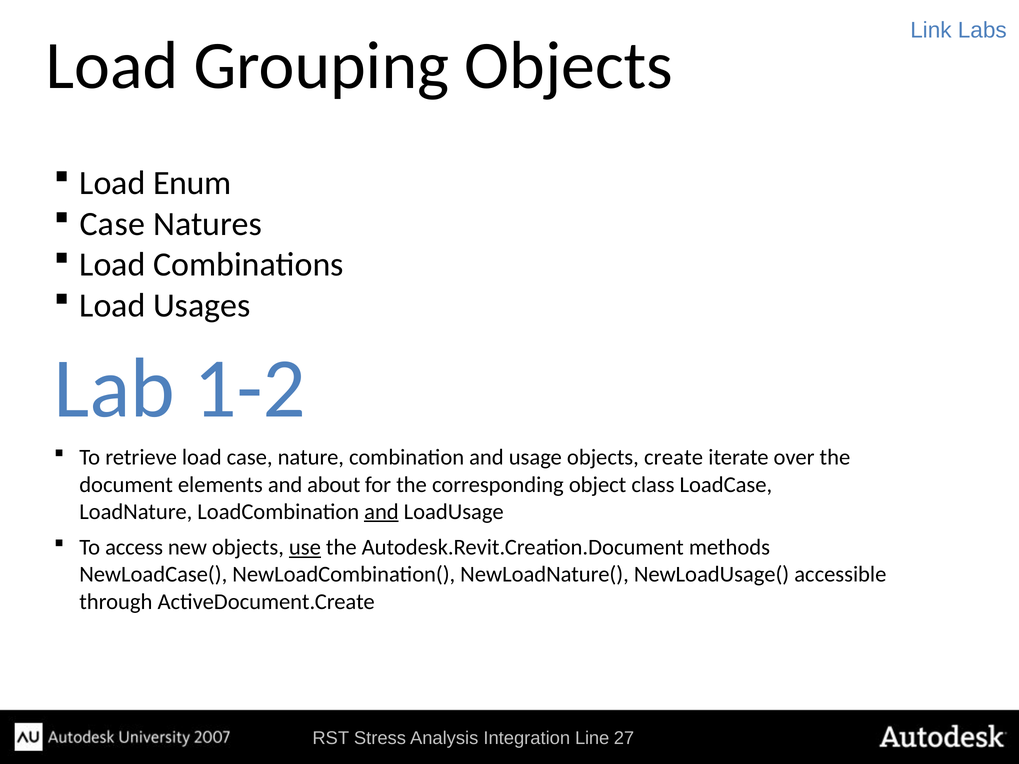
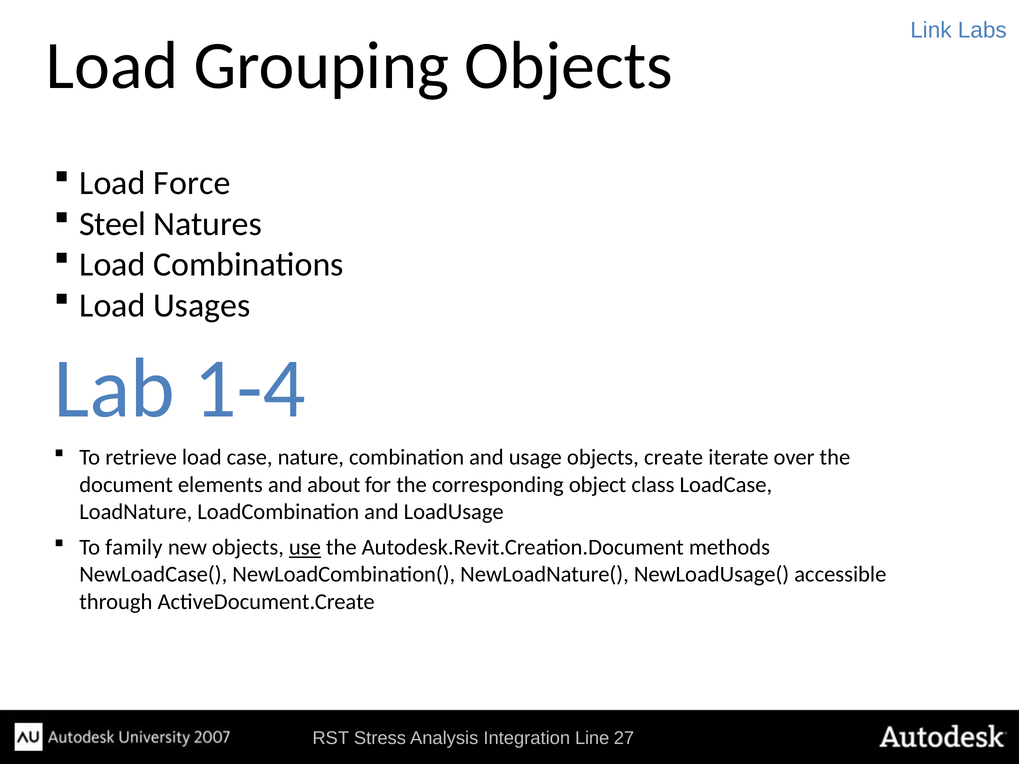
Enum: Enum -> Force
Case at (112, 224): Case -> Steel
1-2: 1-2 -> 1-4
and at (381, 512) underline: present -> none
access: access -> family
